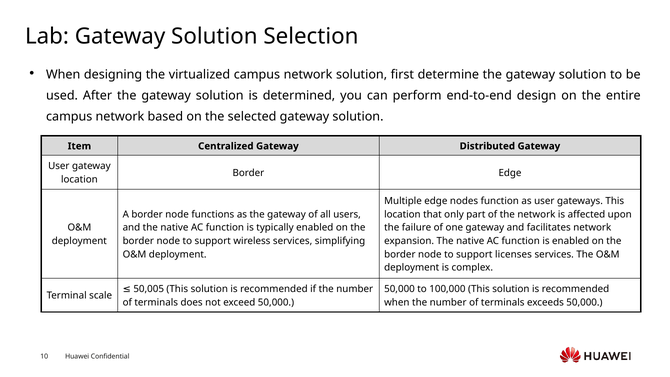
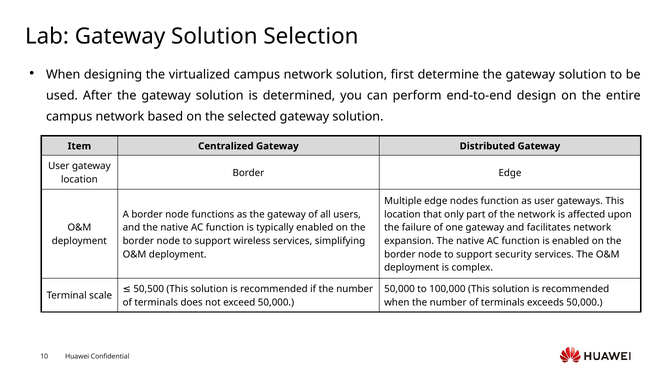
licenses: licenses -> security
50,005: 50,005 -> 50,500
